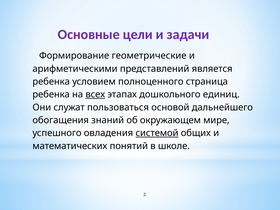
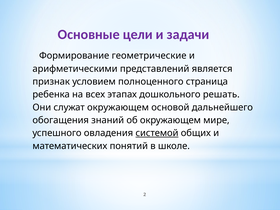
ребенка at (51, 82): ребенка -> признак
всех underline: present -> none
единиц: единиц -> решать
служат пользоваться: пользоваться -> окружающем
